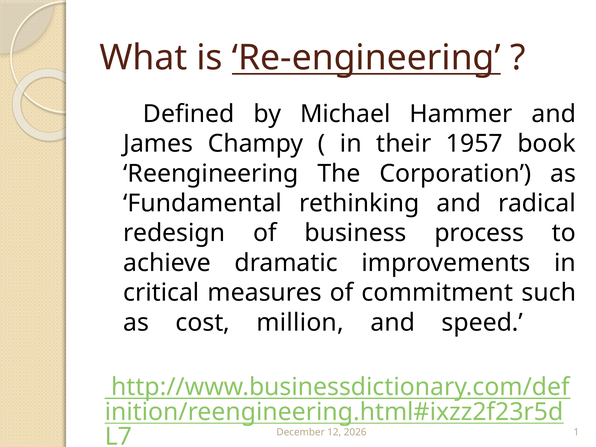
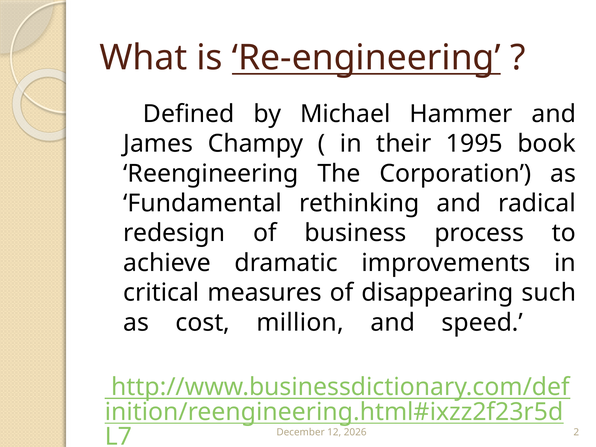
1957: 1957 -> 1995
commitment: commitment -> disappearing
1: 1 -> 2
